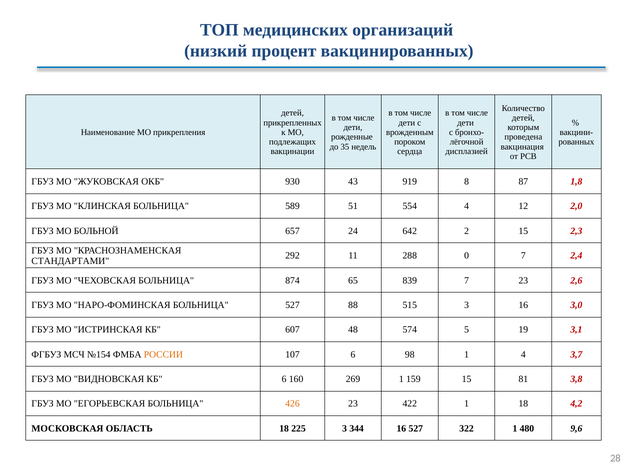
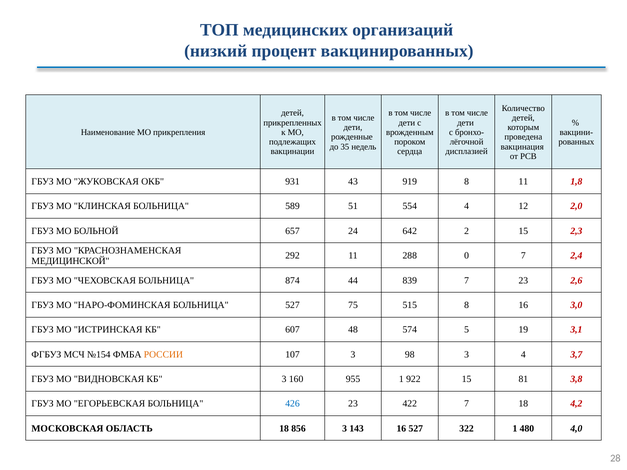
930: 930 -> 931
8 87: 87 -> 11
СТАНДАРТАМИ: СТАНДАРТАМИ -> МЕДИЦИНСКОЙ
65: 65 -> 44
88: 88 -> 75
515 3: 3 -> 8
107 6: 6 -> 3
98 1: 1 -> 3
КБ 6: 6 -> 3
269: 269 -> 955
159: 159 -> 922
426 colour: orange -> blue
422 1: 1 -> 7
225: 225 -> 856
344: 344 -> 143
9,6: 9,6 -> 4,0
